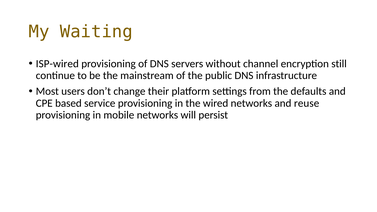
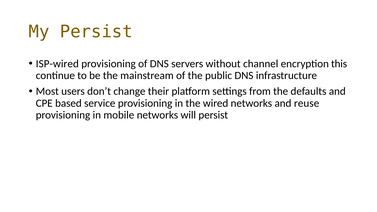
My Waiting: Waiting -> Persist
still: still -> this
